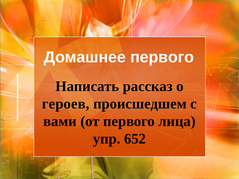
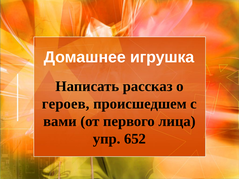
Домашнее первого: первого -> игрушка
